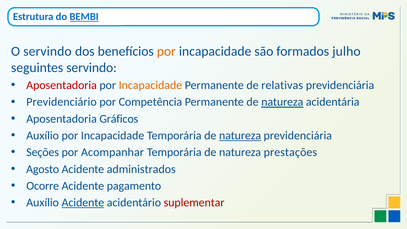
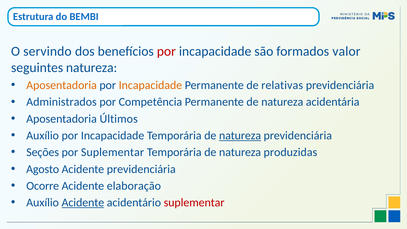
BEMBI underline: present -> none
por at (166, 51) colour: orange -> red
julho: julho -> valor
seguintes servindo: servindo -> natureza
Aposentadoria at (62, 85) colour: red -> orange
Previdenciário: Previdenciário -> Administrados
natureza at (282, 102) underline: present -> none
Gráficos: Gráficos -> Últimos
por Acompanhar: Acompanhar -> Suplementar
prestações: prestações -> produzidas
Acidente administrados: administrados -> previdenciária
pagamento: pagamento -> elaboração
